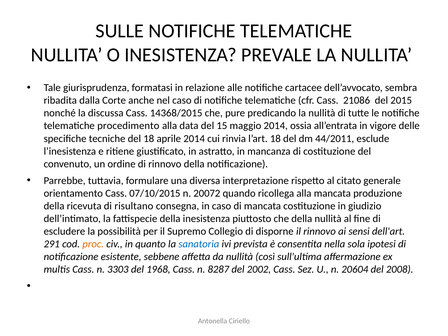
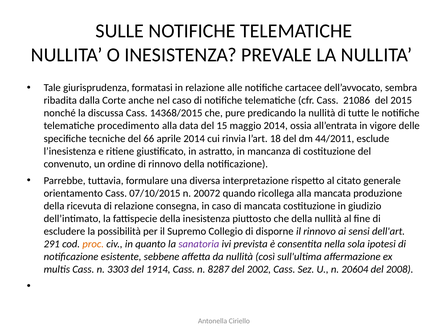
del 18: 18 -> 66
di risultano: risultano -> relazione
sanatoria colour: blue -> purple
1968: 1968 -> 1914
